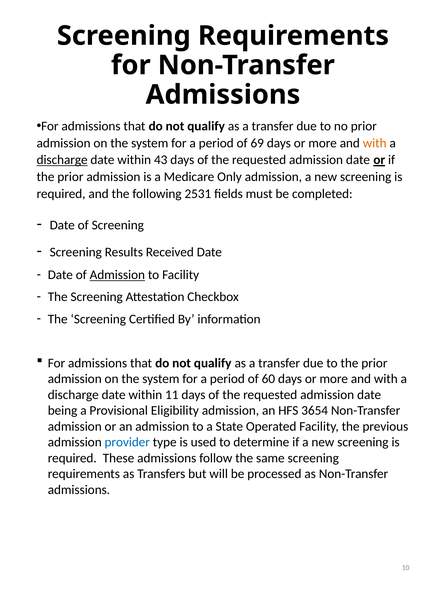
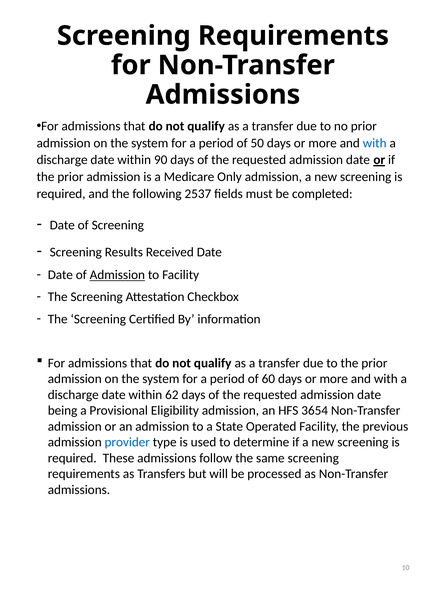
69: 69 -> 50
with at (375, 143) colour: orange -> blue
discharge at (62, 160) underline: present -> none
43: 43 -> 90
2531: 2531 -> 2537
11: 11 -> 62
